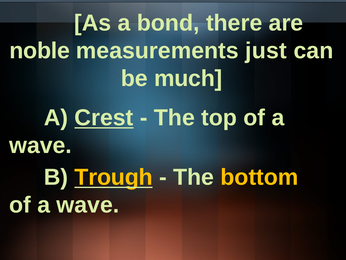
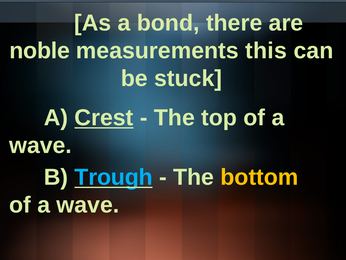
just: just -> this
much: much -> stuck
Trough colour: yellow -> light blue
